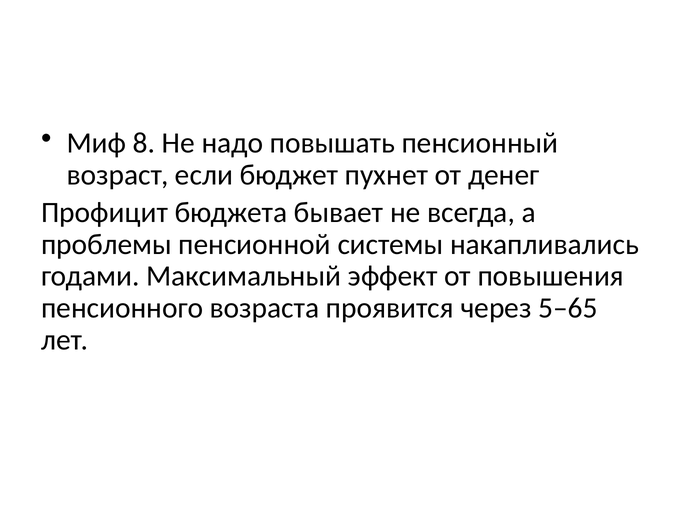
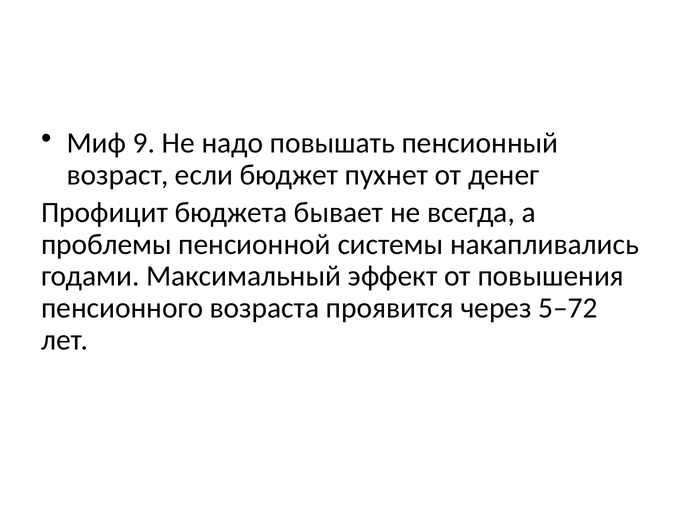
8: 8 -> 9
5–65: 5–65 -> 5–72
